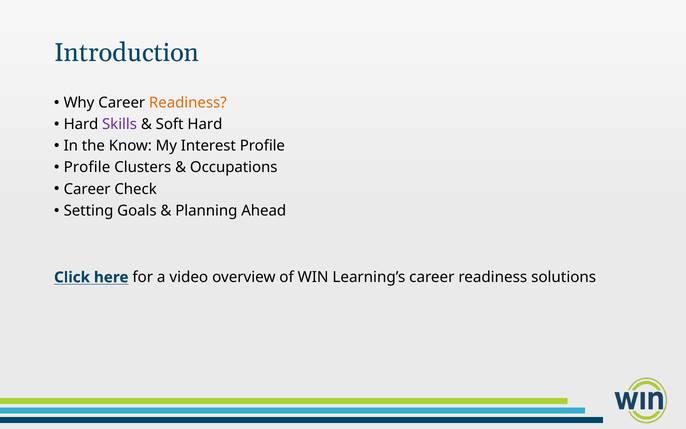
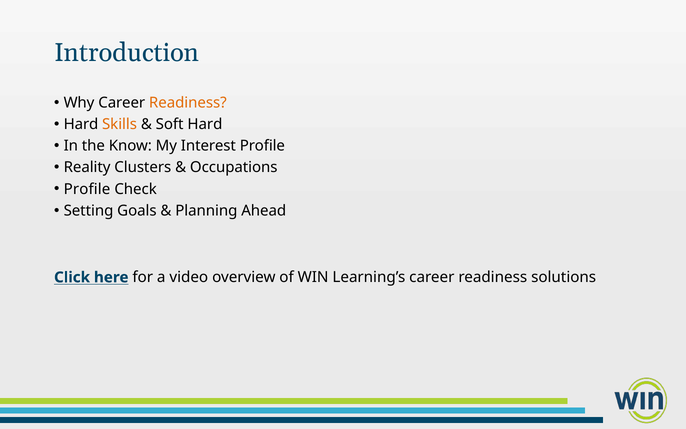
Skills colour: purple -> orange
Profile at (87, 167): Profile -> Reality
Career at (87, 189): Career -> Profile
